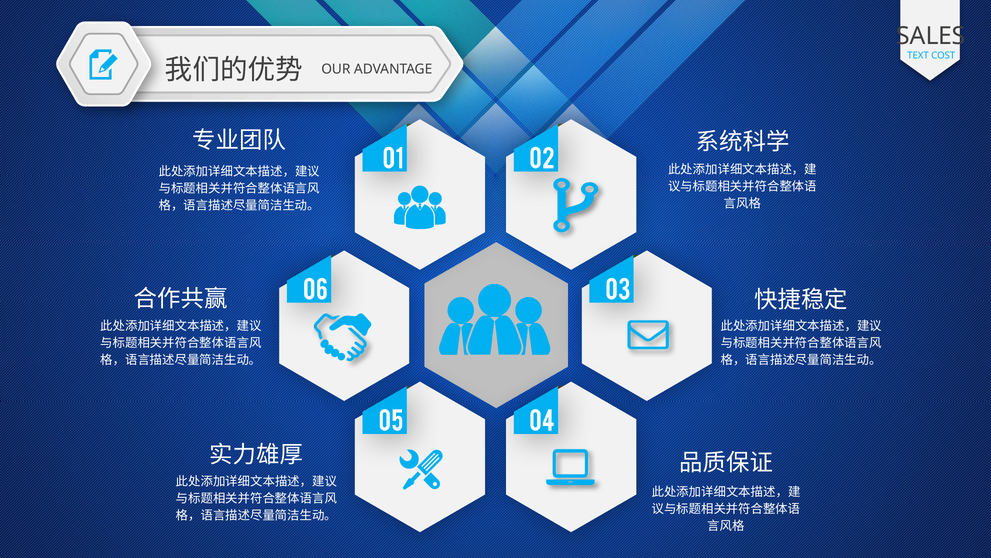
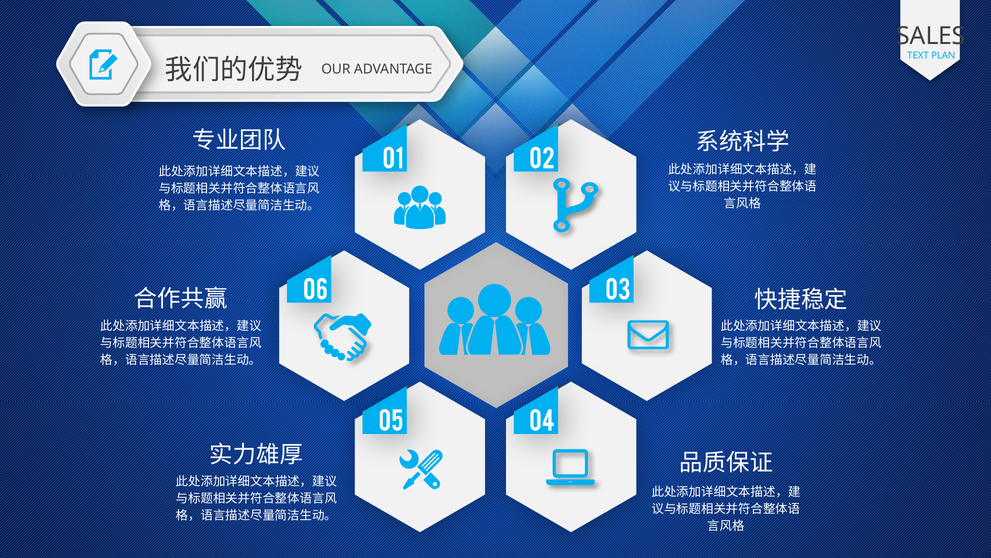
COST: COST -> PLAN
